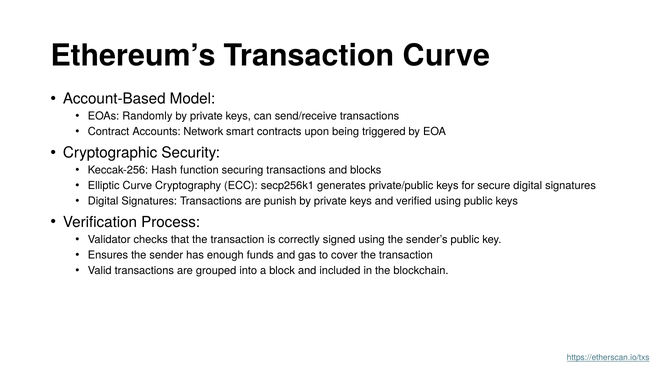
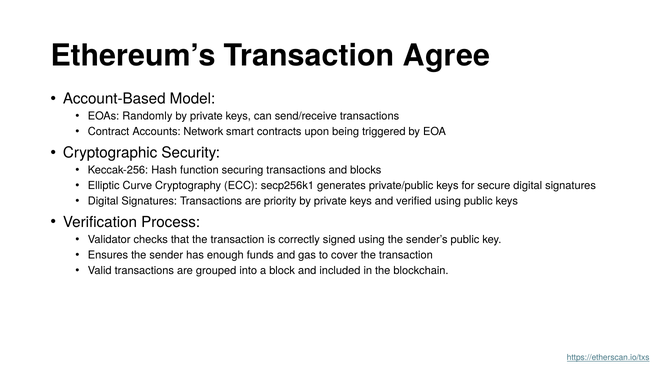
Transaction Curve: Curve -> Agree
punish: punish -> priority
